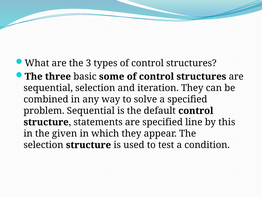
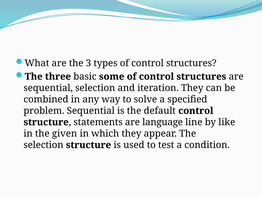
are specified: specified -> language
this: this -> like
